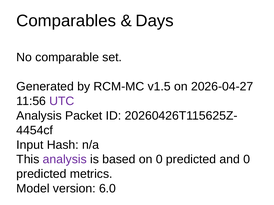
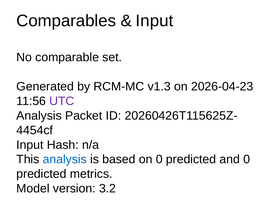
Days at (155, 21): Days -> Input
v1.5: v1.5 -> v1.3
2026-04-27: 2026-04-27 -> 2026-04-23
analysis at (65, 160) colour: purple -> blue
6.0: 6.0 -> 3.2
